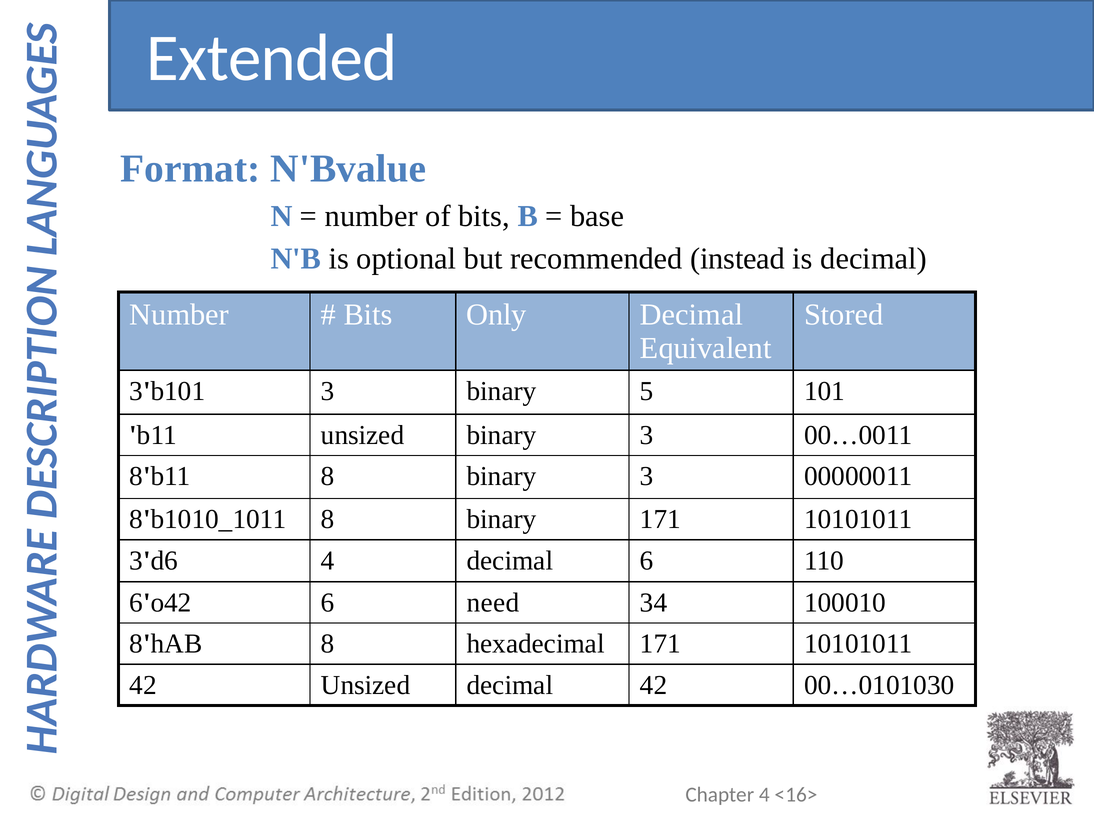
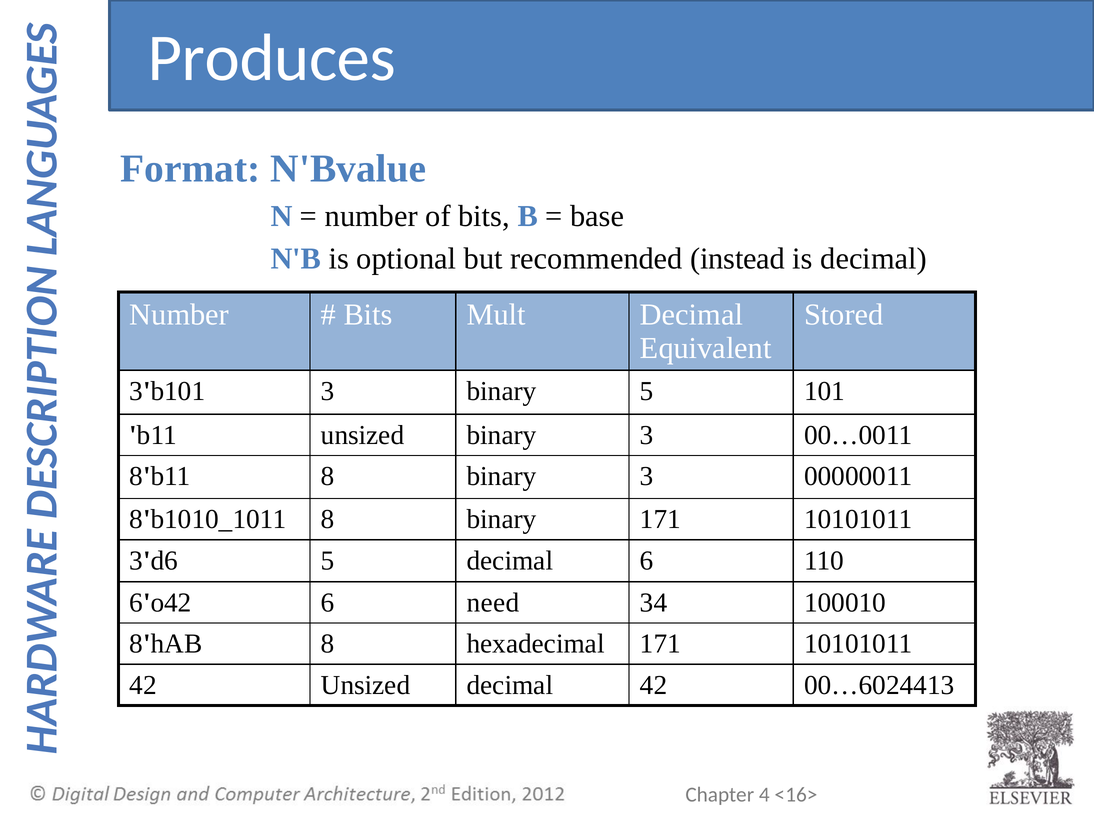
Extended: Extended -> Produces
Only: Only -> Mult
3'd6 4: 4 -> 5
00…0101030: 00…0101030 -> 00…6024413
